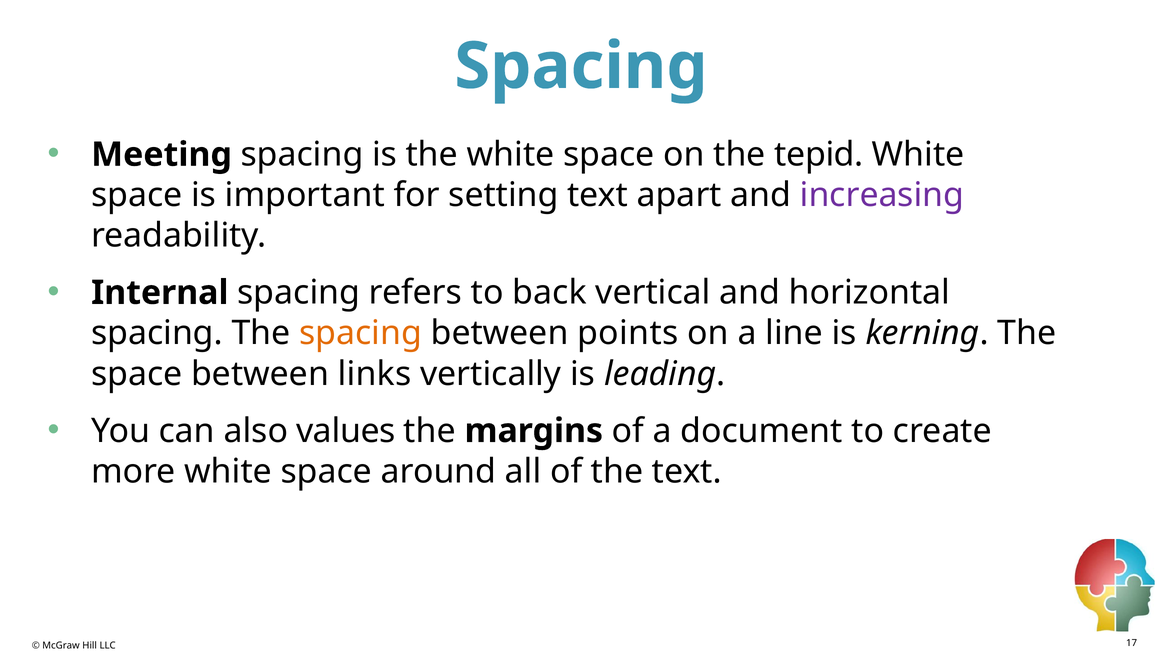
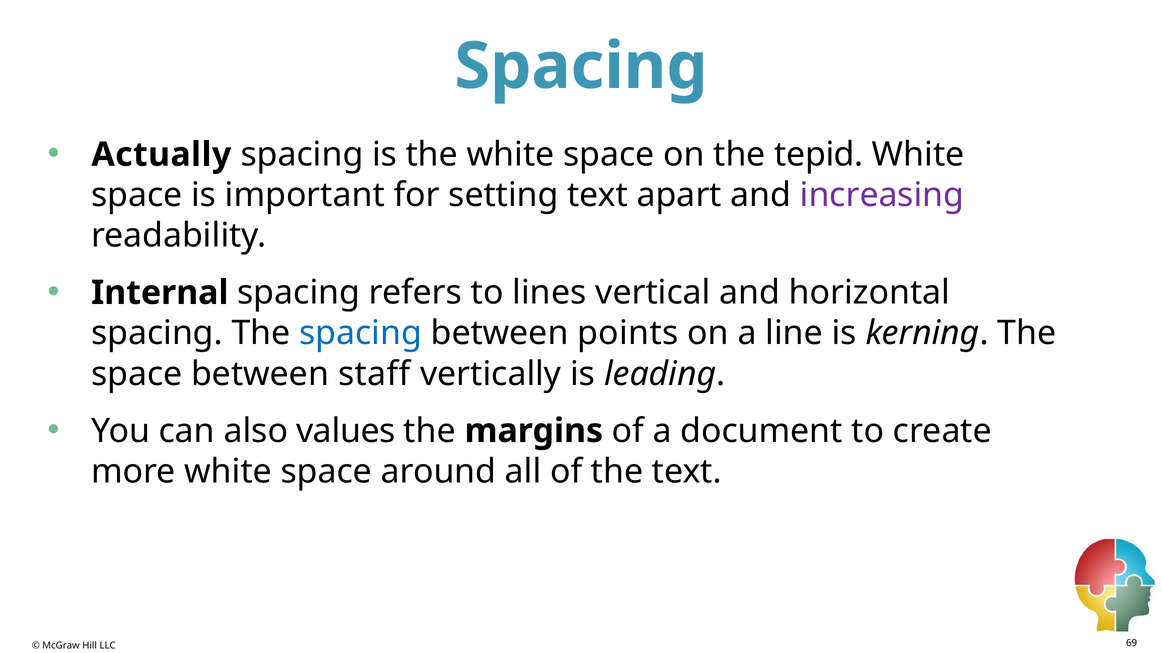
Meeting: Meeting -> Actually
back: back -> lines
spacing at (361, 334) colour: orange -> blue
links: links -> staff
17: 17 -> 69
